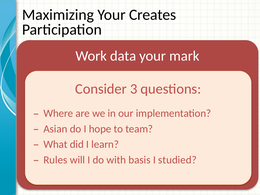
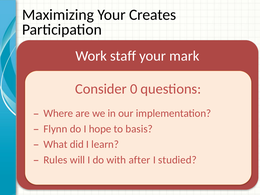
data: data -> staff
3: 3 -> 0
Asian: Asian -> Flynn
team: team -> basis
basis: basis -> after
